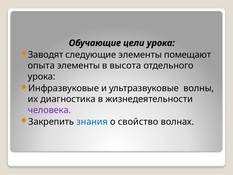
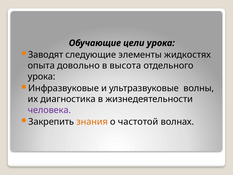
помещают: помещают -> жидкостях
опыта элементы: элементы -> довольно
знания colour: blue -> orange
свойство: свойство -> частотой
